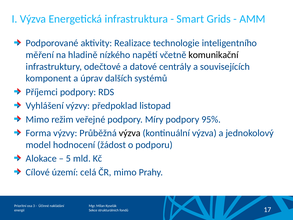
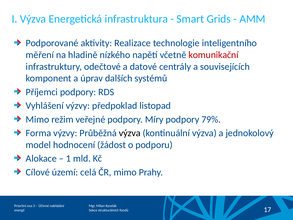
komunikační colour: black -> red
95%: 95% -> 79%
5: 5 -> 1
